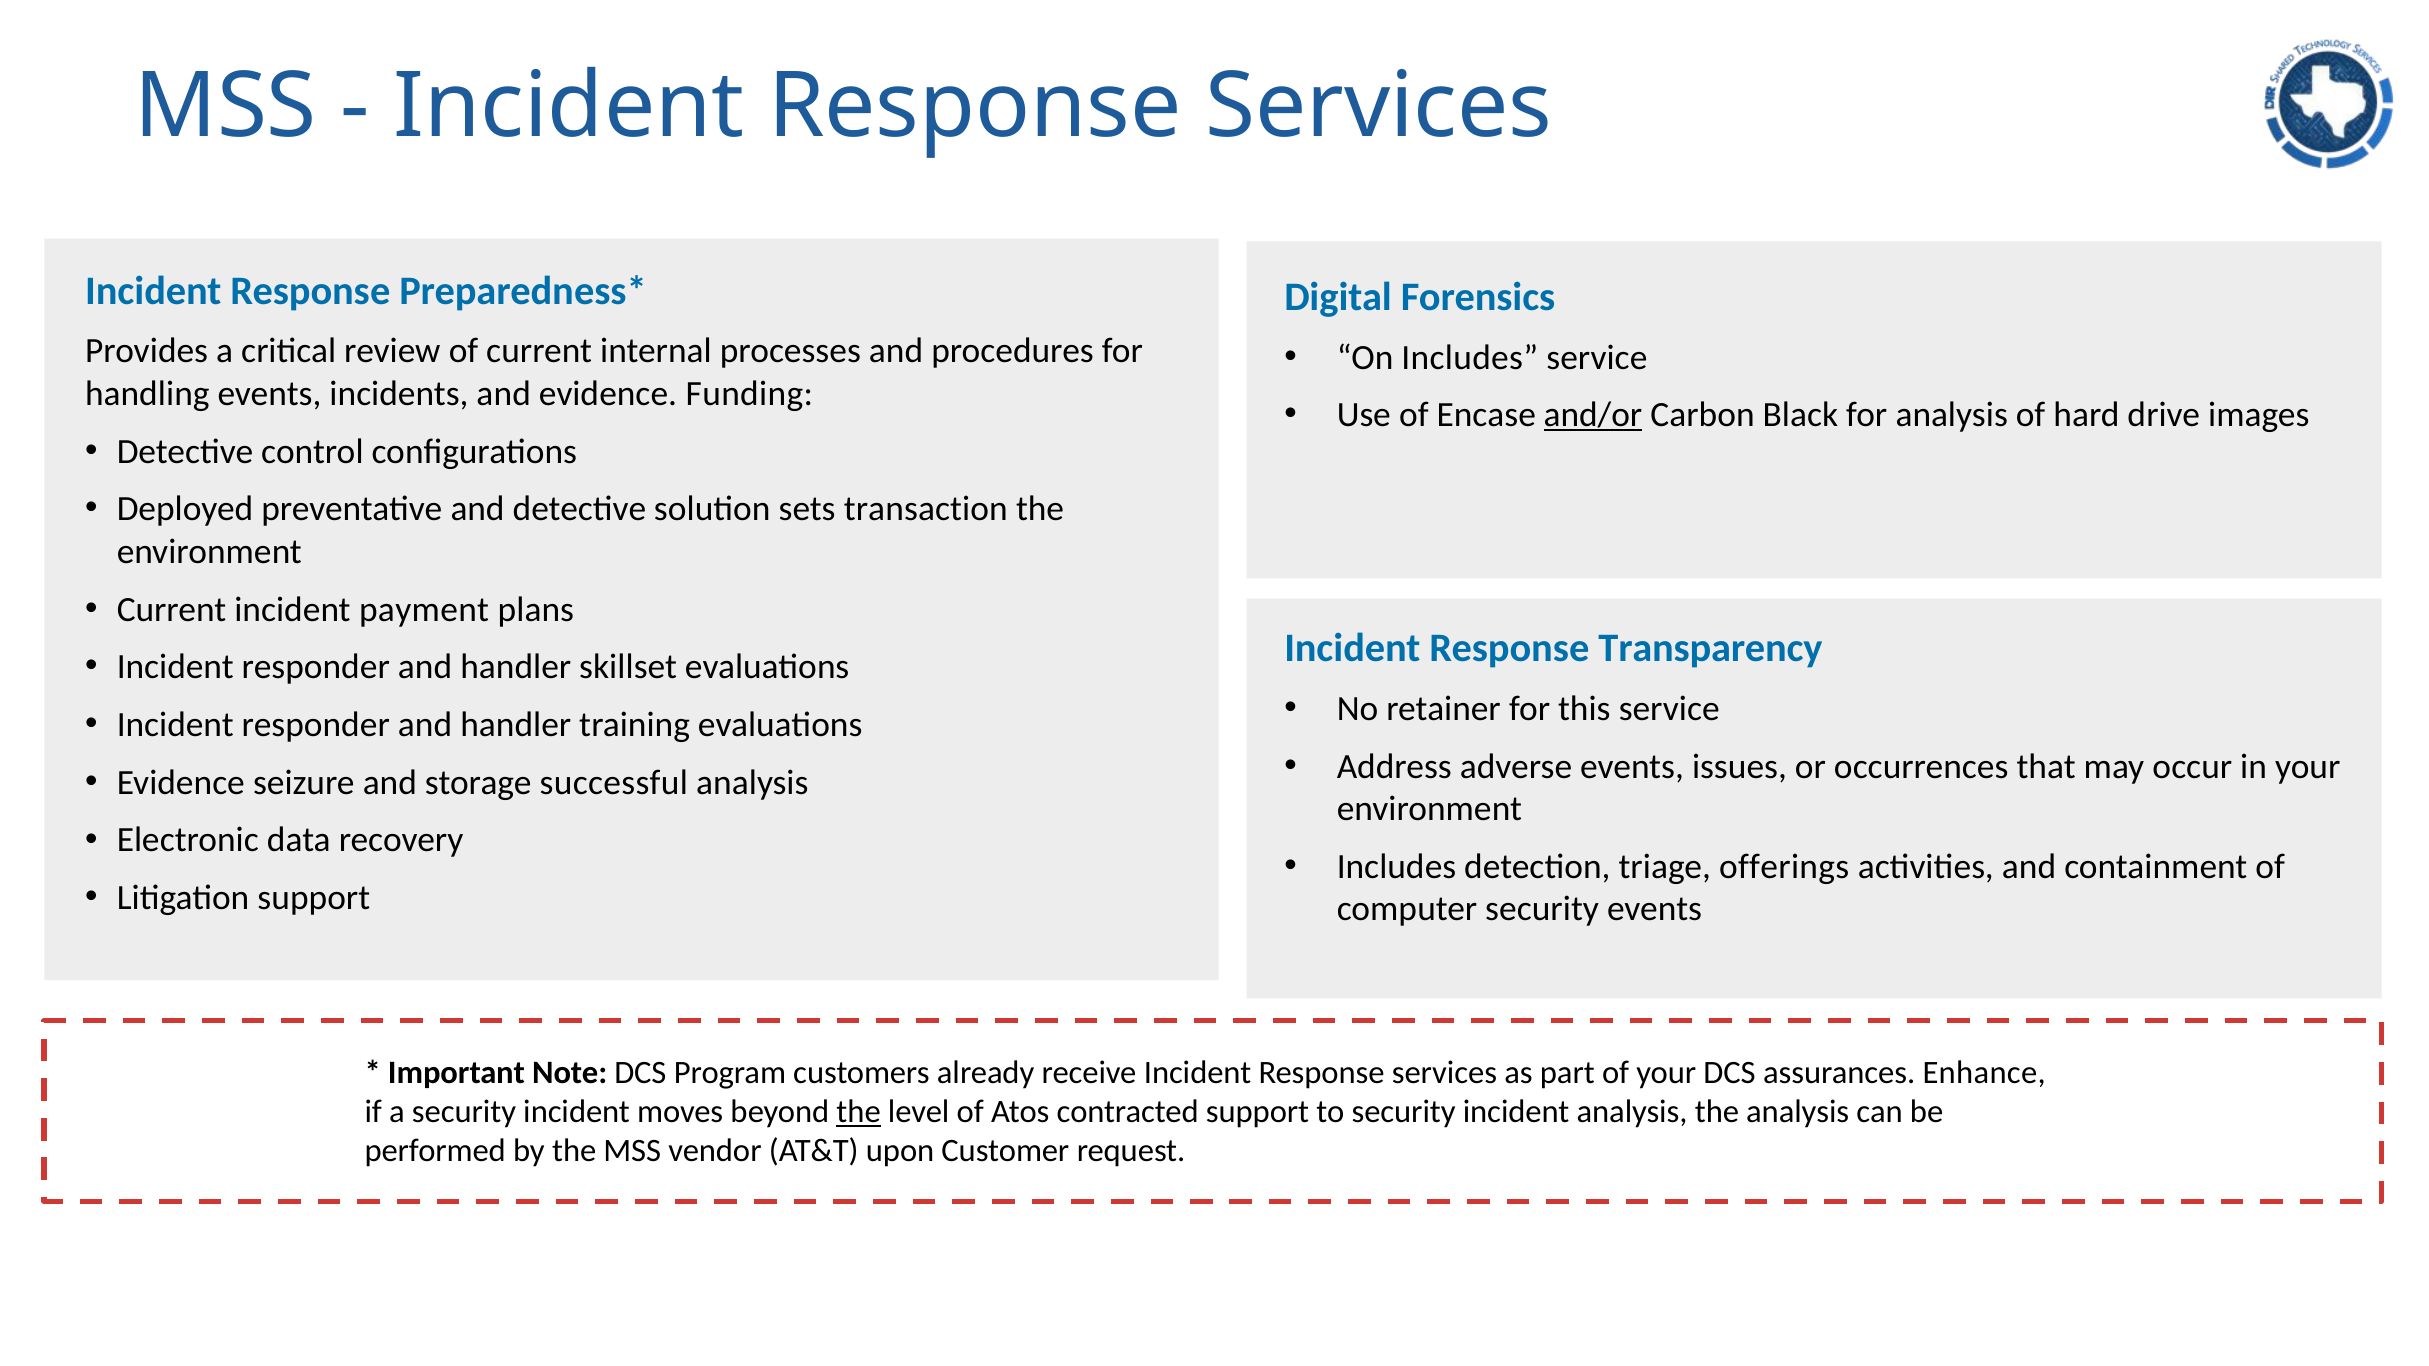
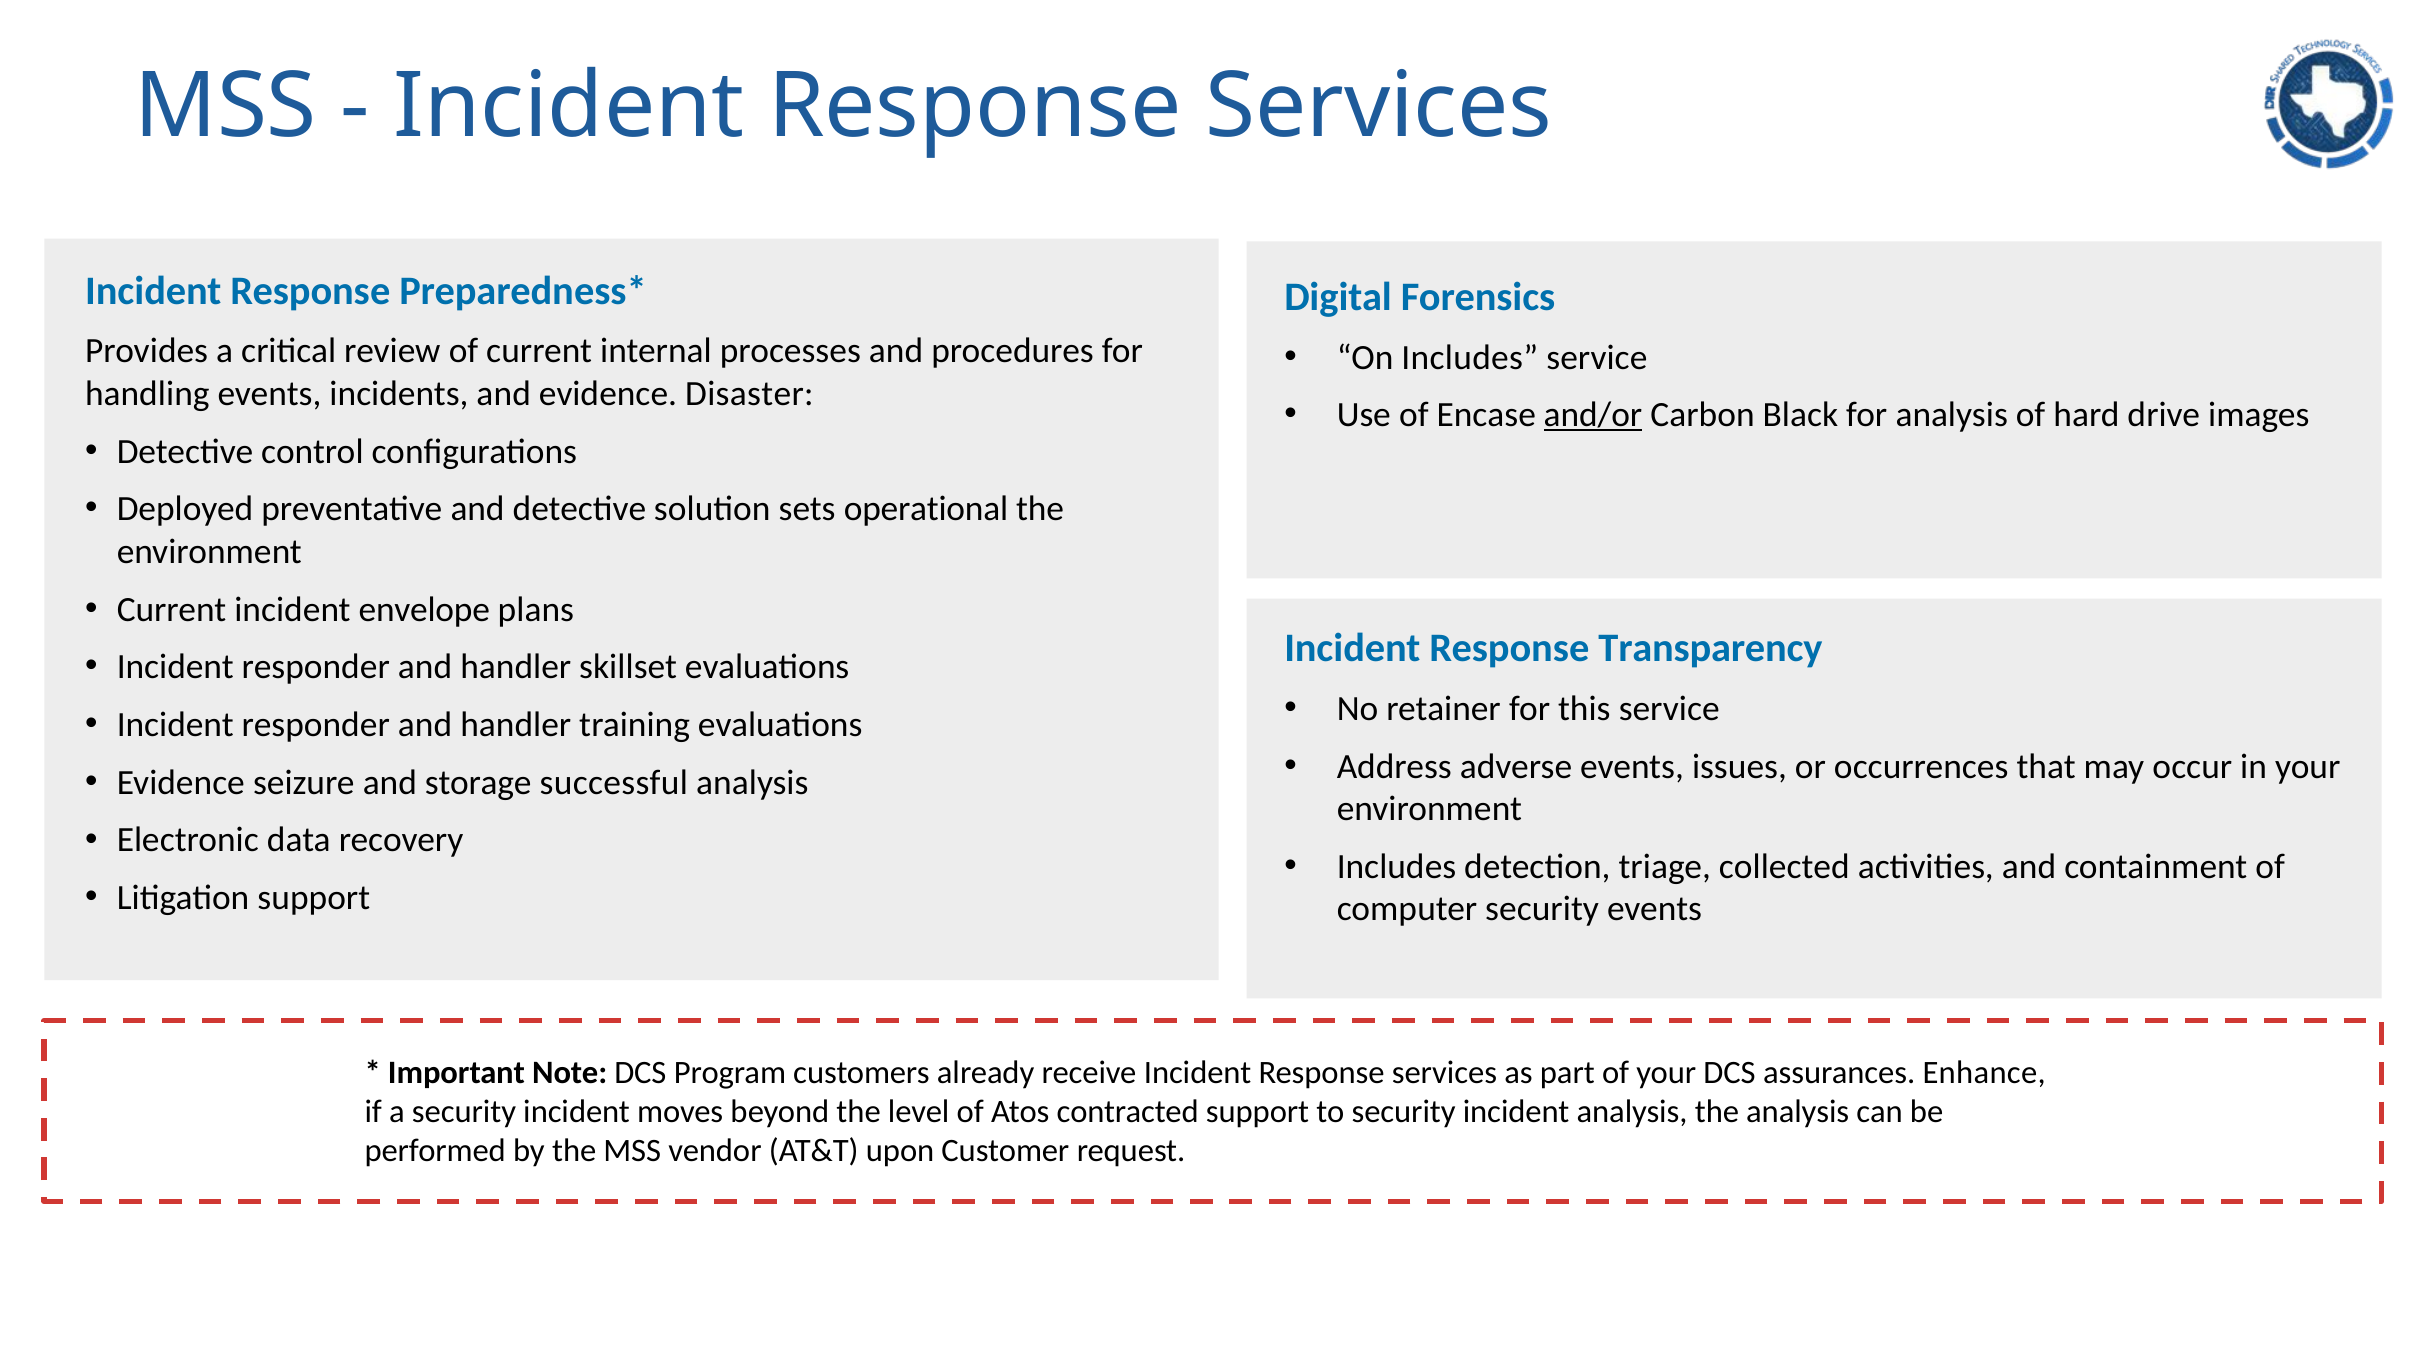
Funding: Funding -> Disaster
transaction: transaction -> operational
payment: payment -> envelope
offerings: offerings -> collected
the at (859, 1112) underline: present -> none
